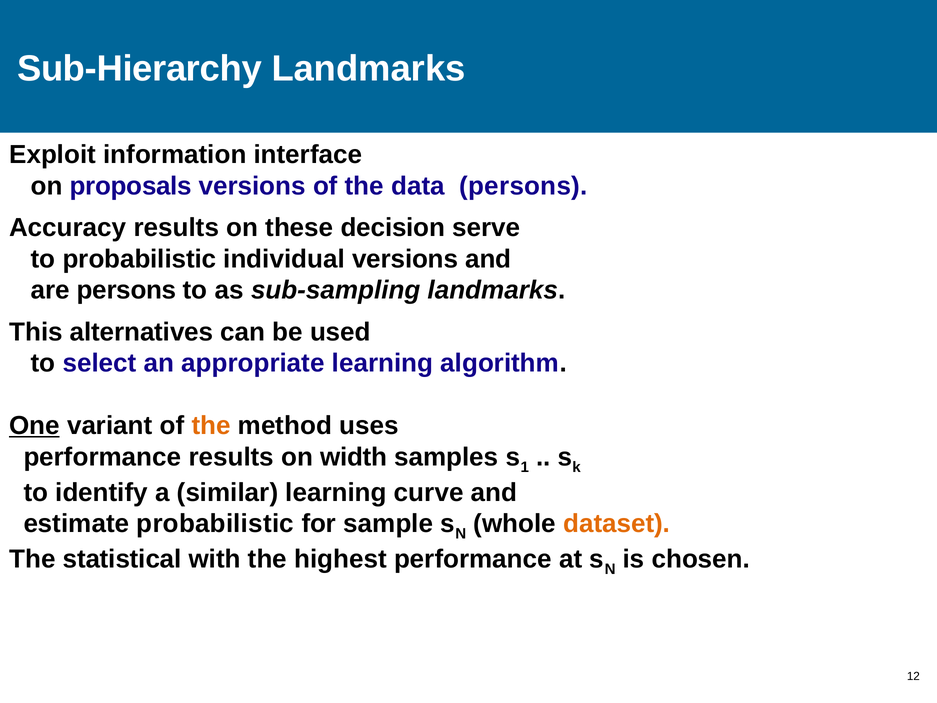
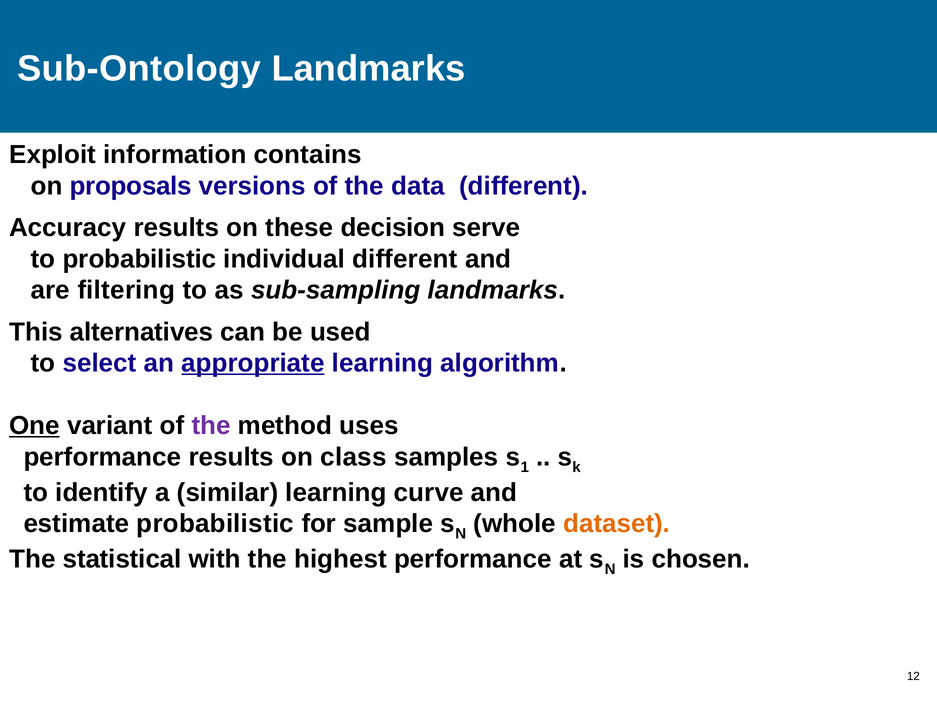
Sub-Hierarchy: Sub-Hierarchy -> Sub-Ontology
interface: interface -> contains
data persons: persons -> different
individual versions: versions -> different
are persons: persons -> filtering
appropriate underline: none -> present
the at (211, 426) colour: orange -> purple
width: width -> class
